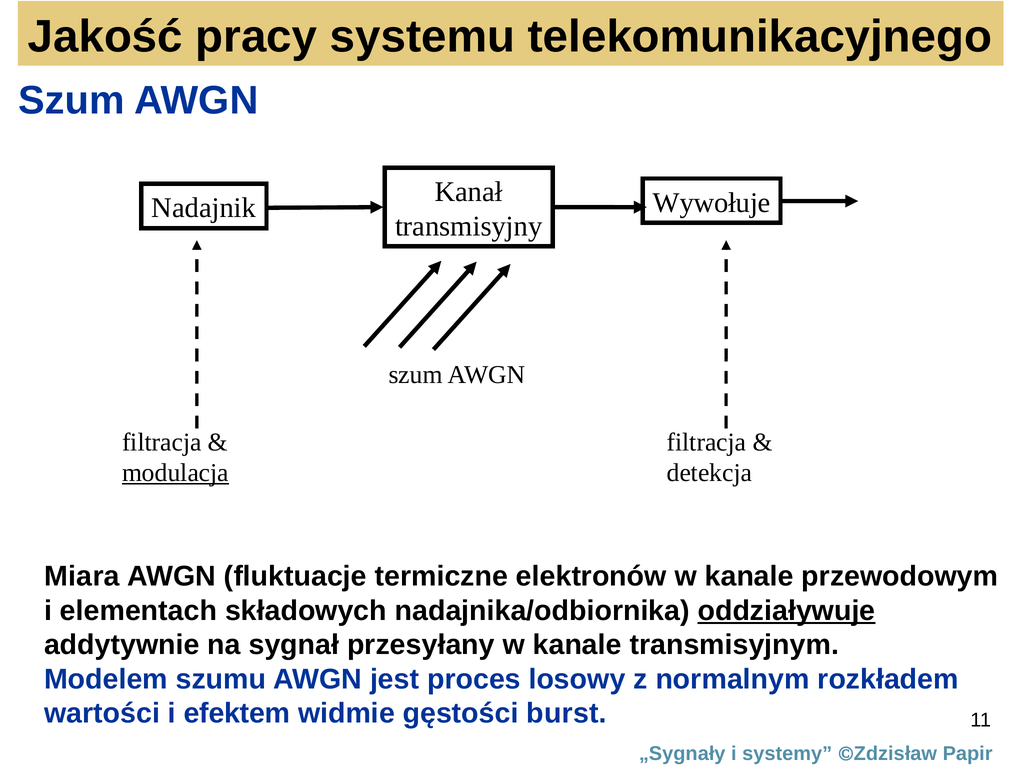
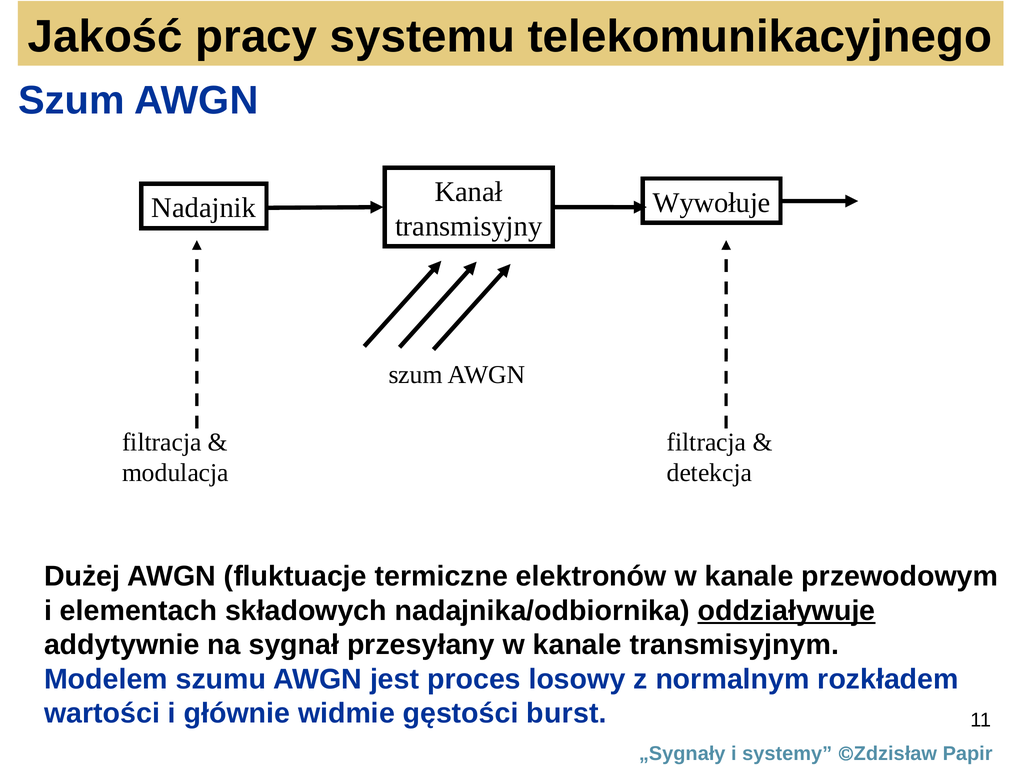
modulacja underline: present -> none
Miara: Miara -> Dużej
efektem: efektem -> głównie
